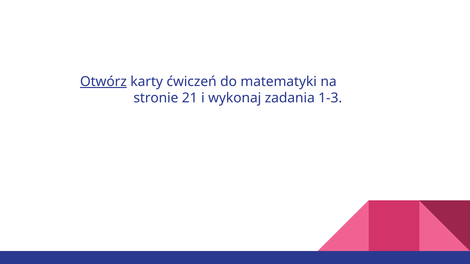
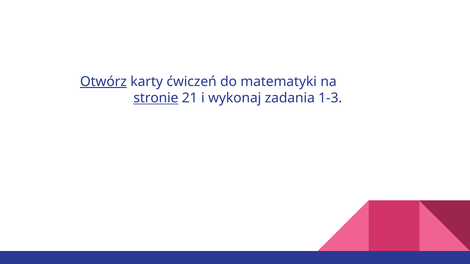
stronie underline: none -> present
